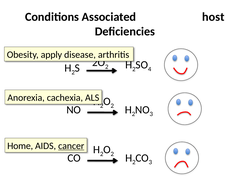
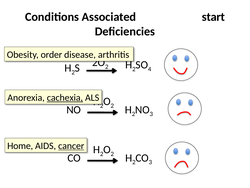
host: host -> start
apply: apply -> order
cachexia underline: none -> present
